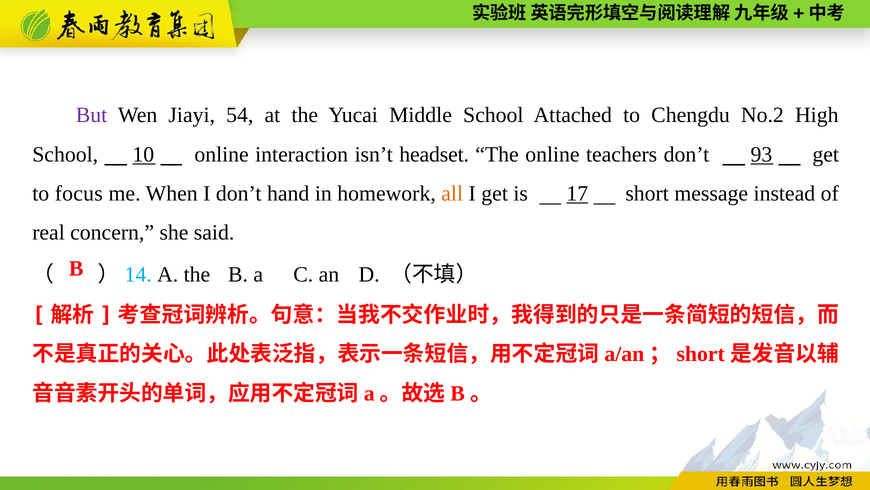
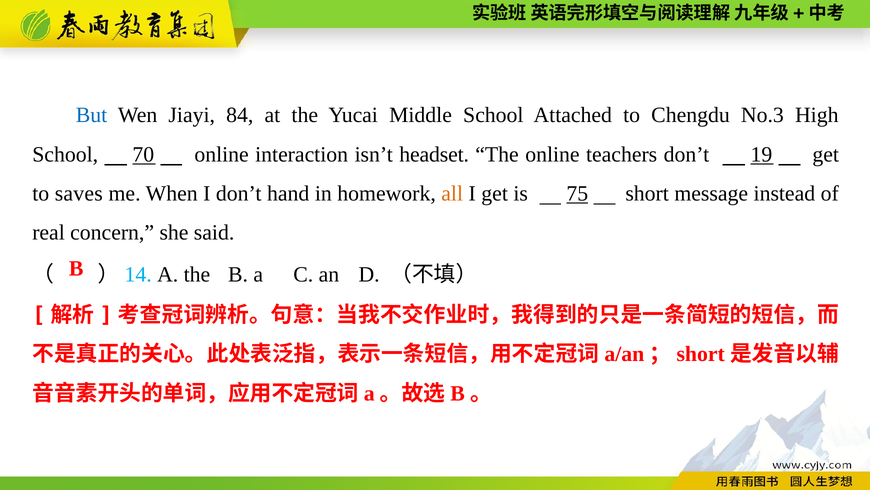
But colour: purple -> blue
54: 54 -> 84
No.2: No.2 -> No.3
10: 10 -> 70
93: 93 -> 19
focus: focus -> saves
17: 17 -> 75
